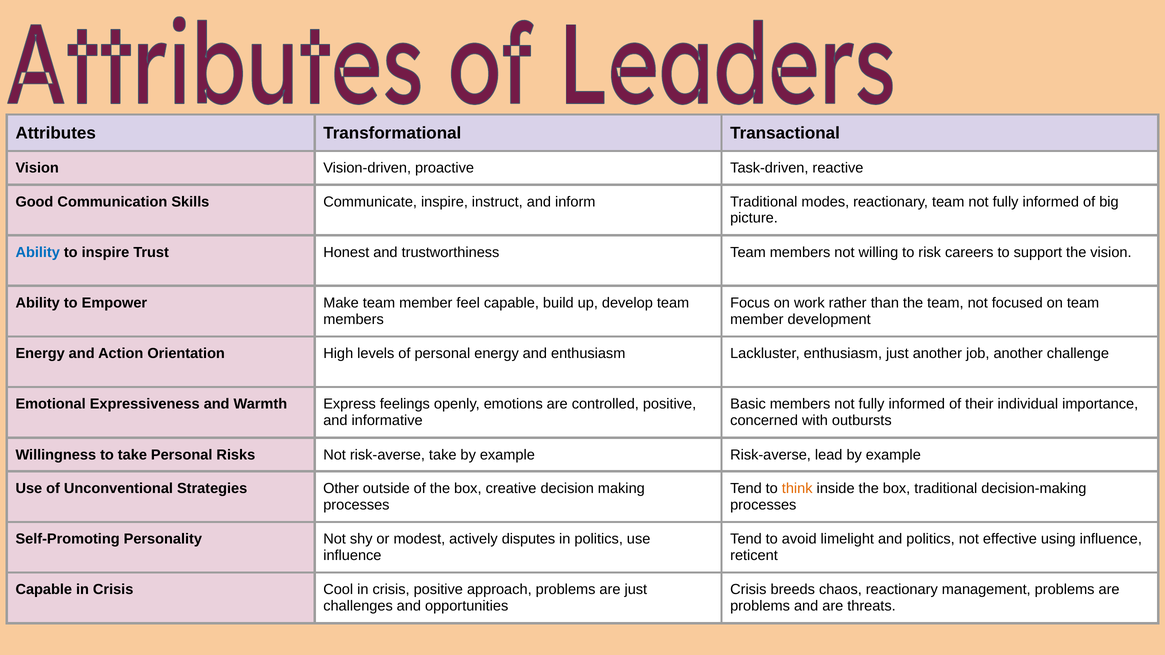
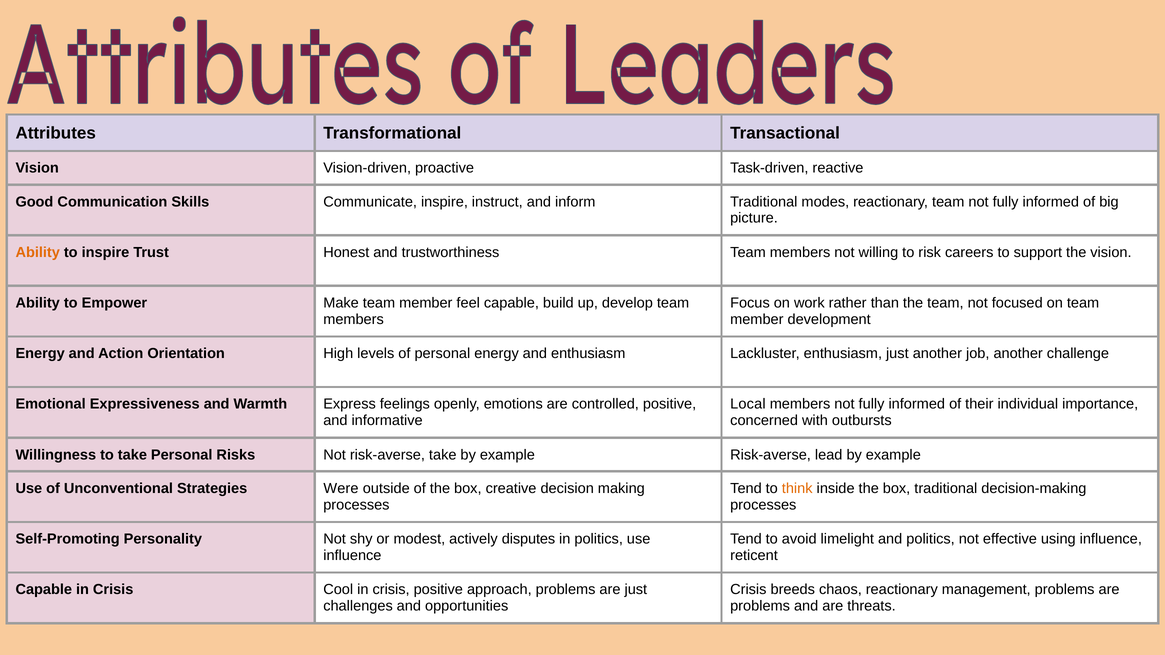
Ability at (38, 253) colour: blue -> orange
Basic: Basic -> Local
Other: Other -> Were
